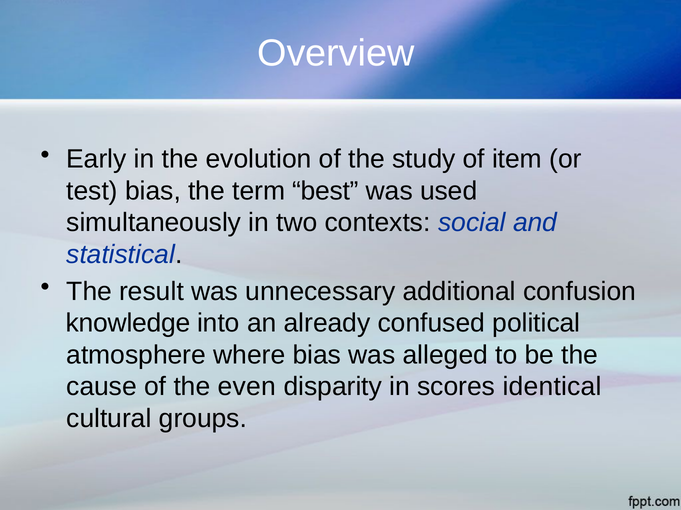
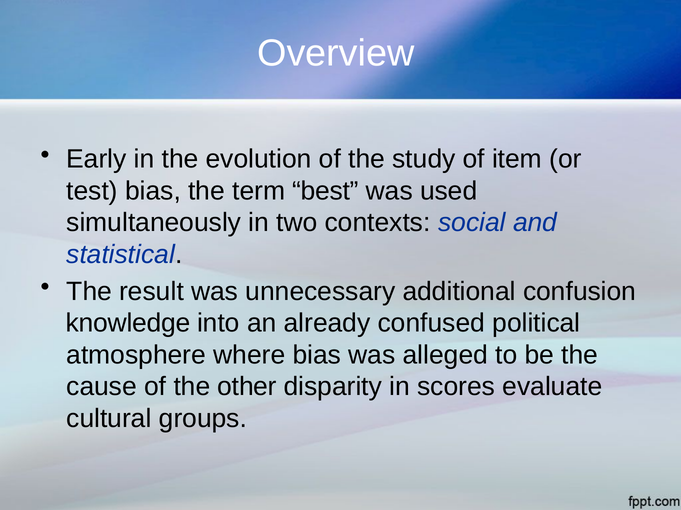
even: even -> other
identical: identical -> evaluate
